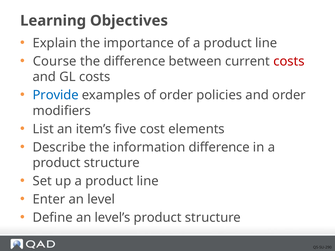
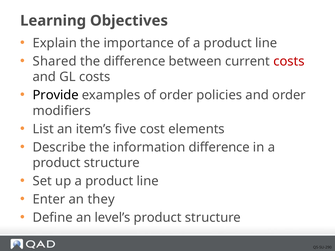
Course: Course -> Shared
Provide colour: blue -> black
level: level -> they
